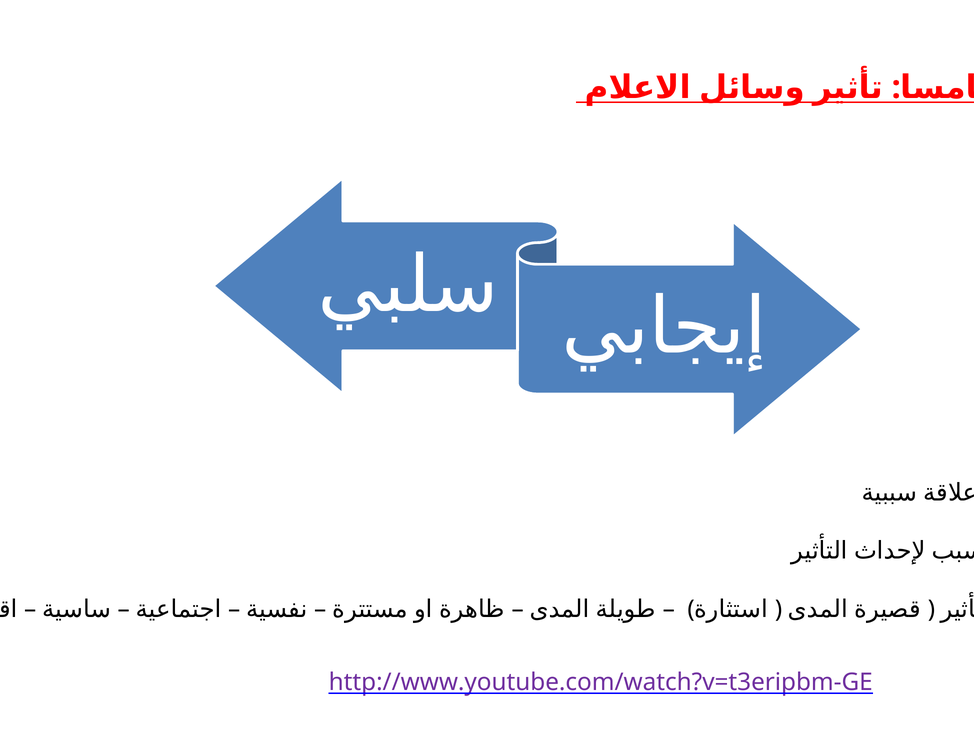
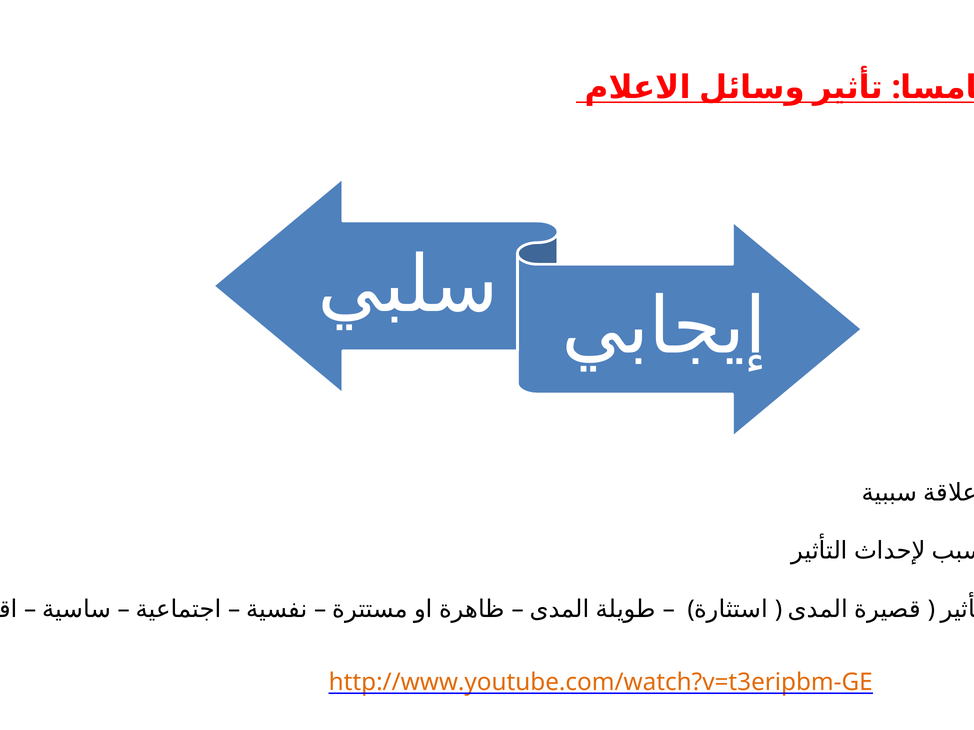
http://www.youtube.com/watch?v=t3eripbm-GE colour: purple -> orange
